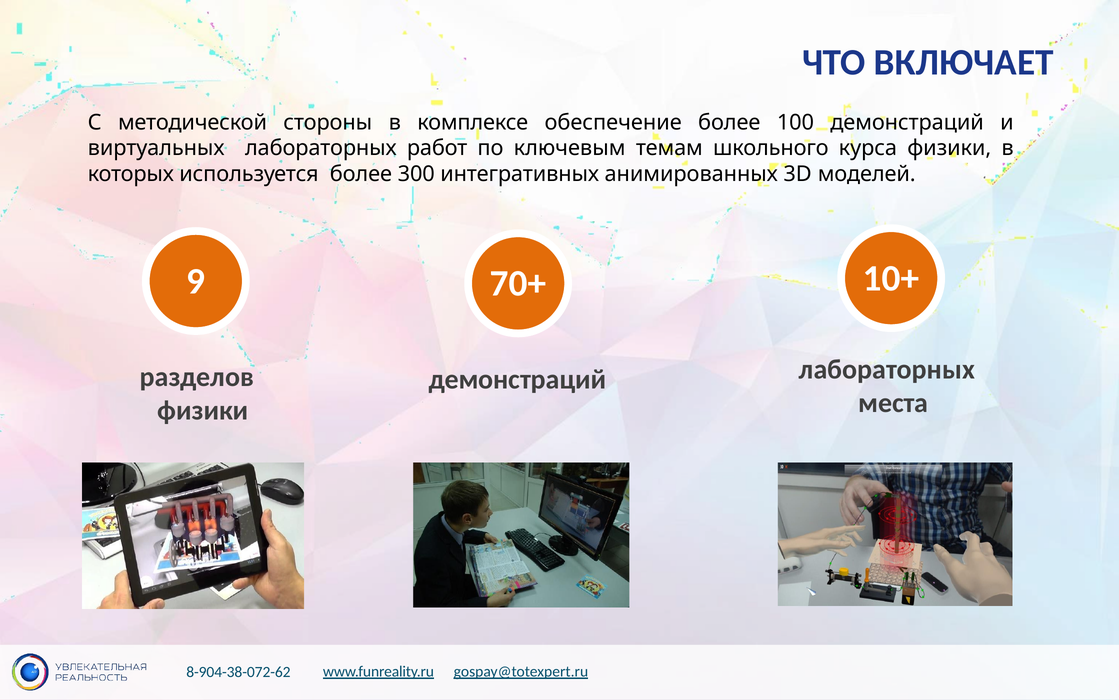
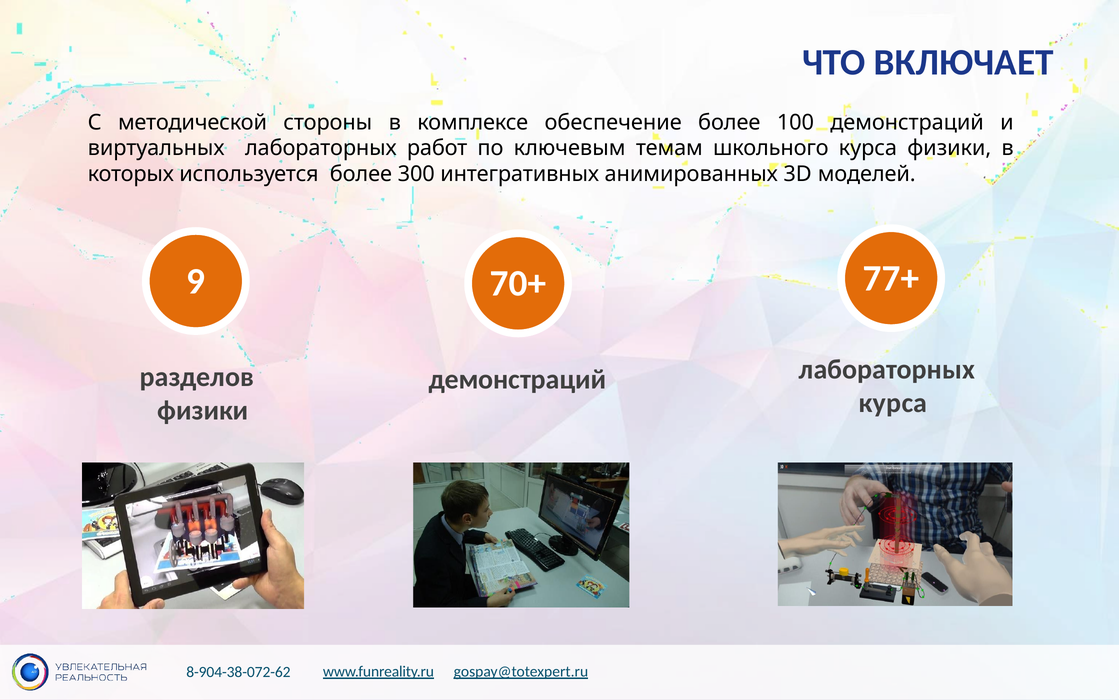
10+: 10+ -> 77+
места at (893, 403): места -> курса
